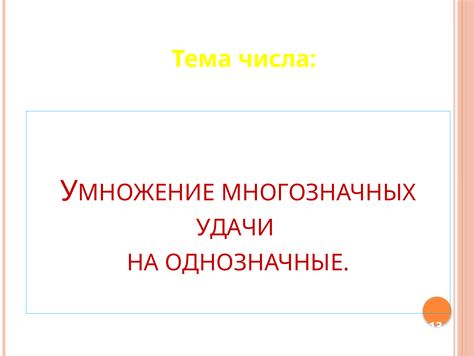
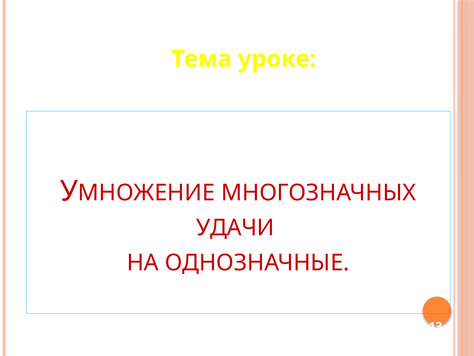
числа: числа -> уроке
